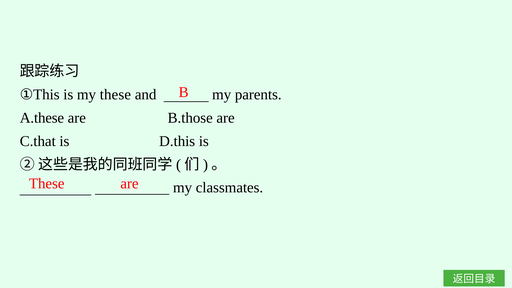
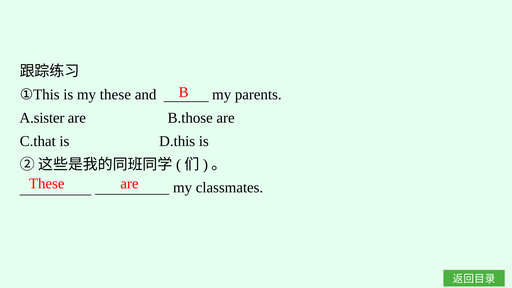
A.these: A.these -> A.sister
